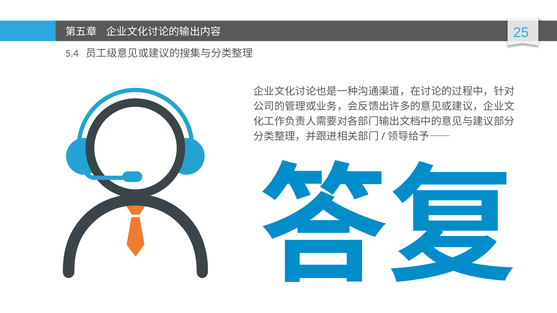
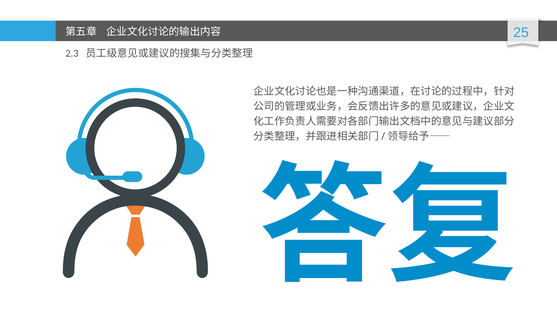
5.4: 5.4 -> 2.3
